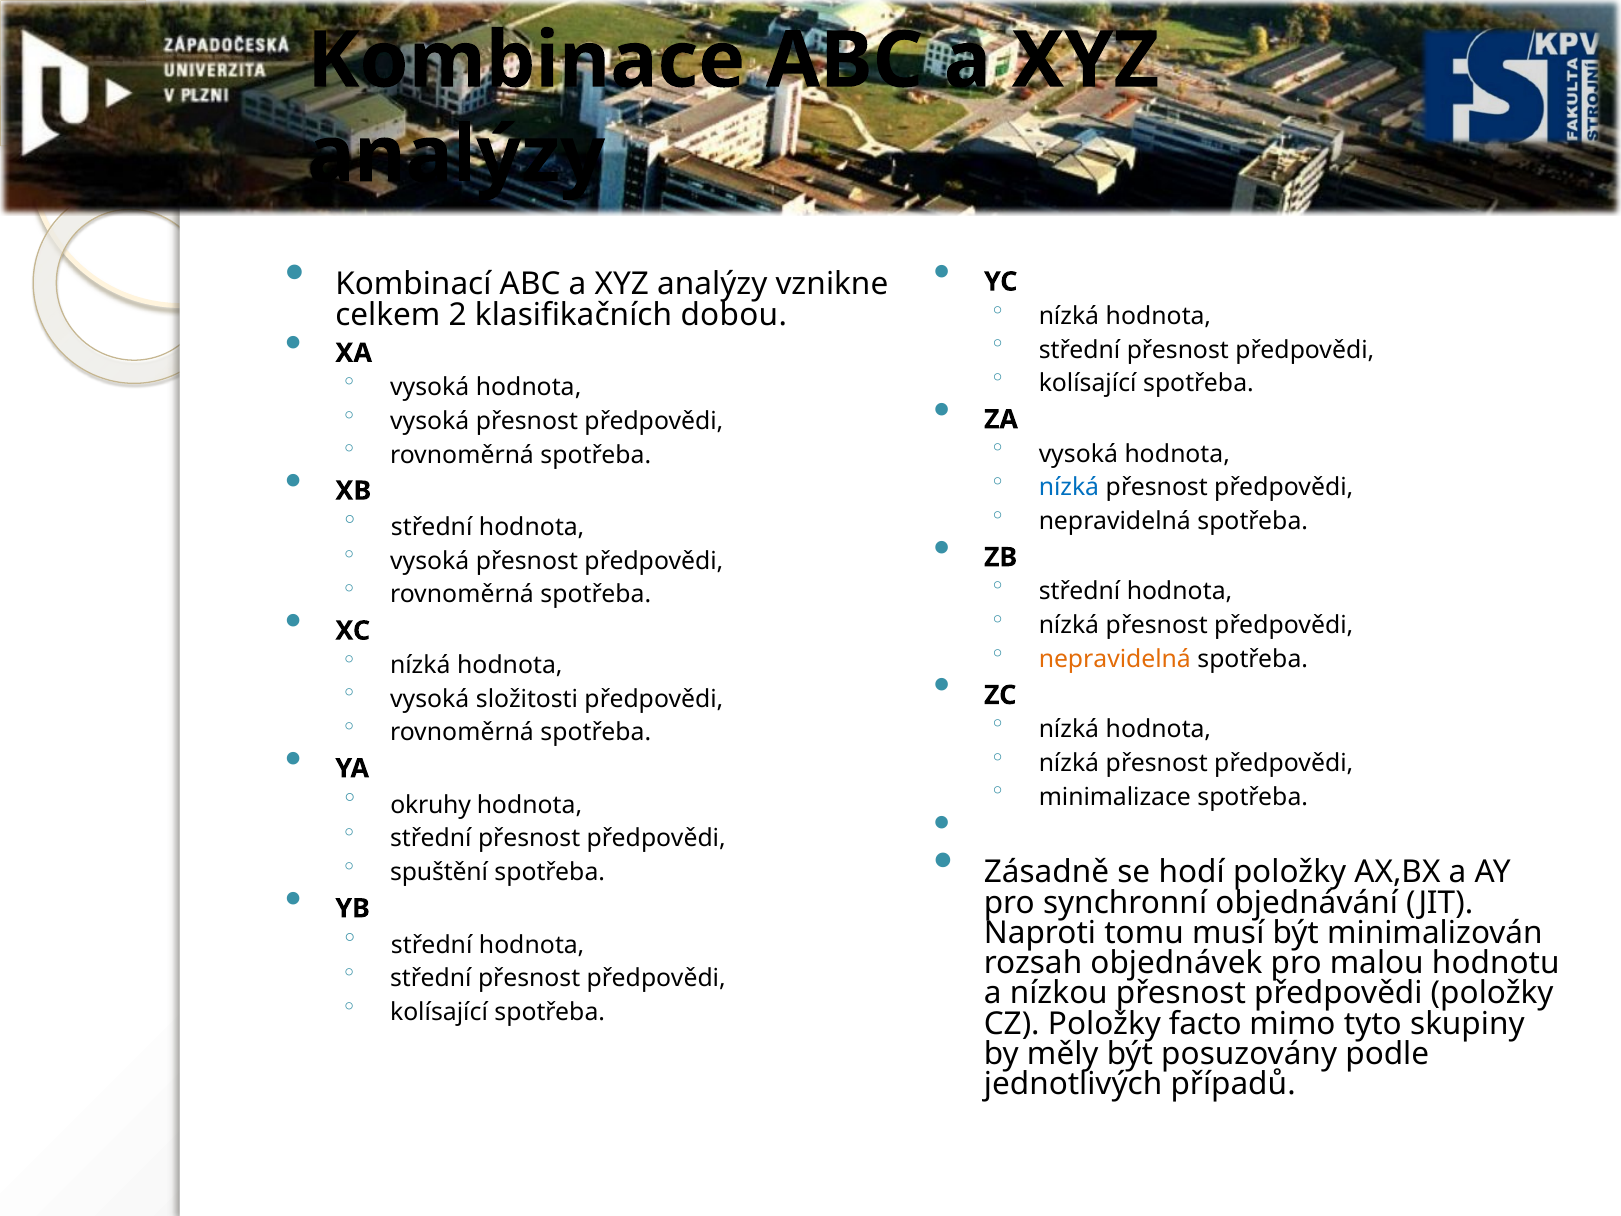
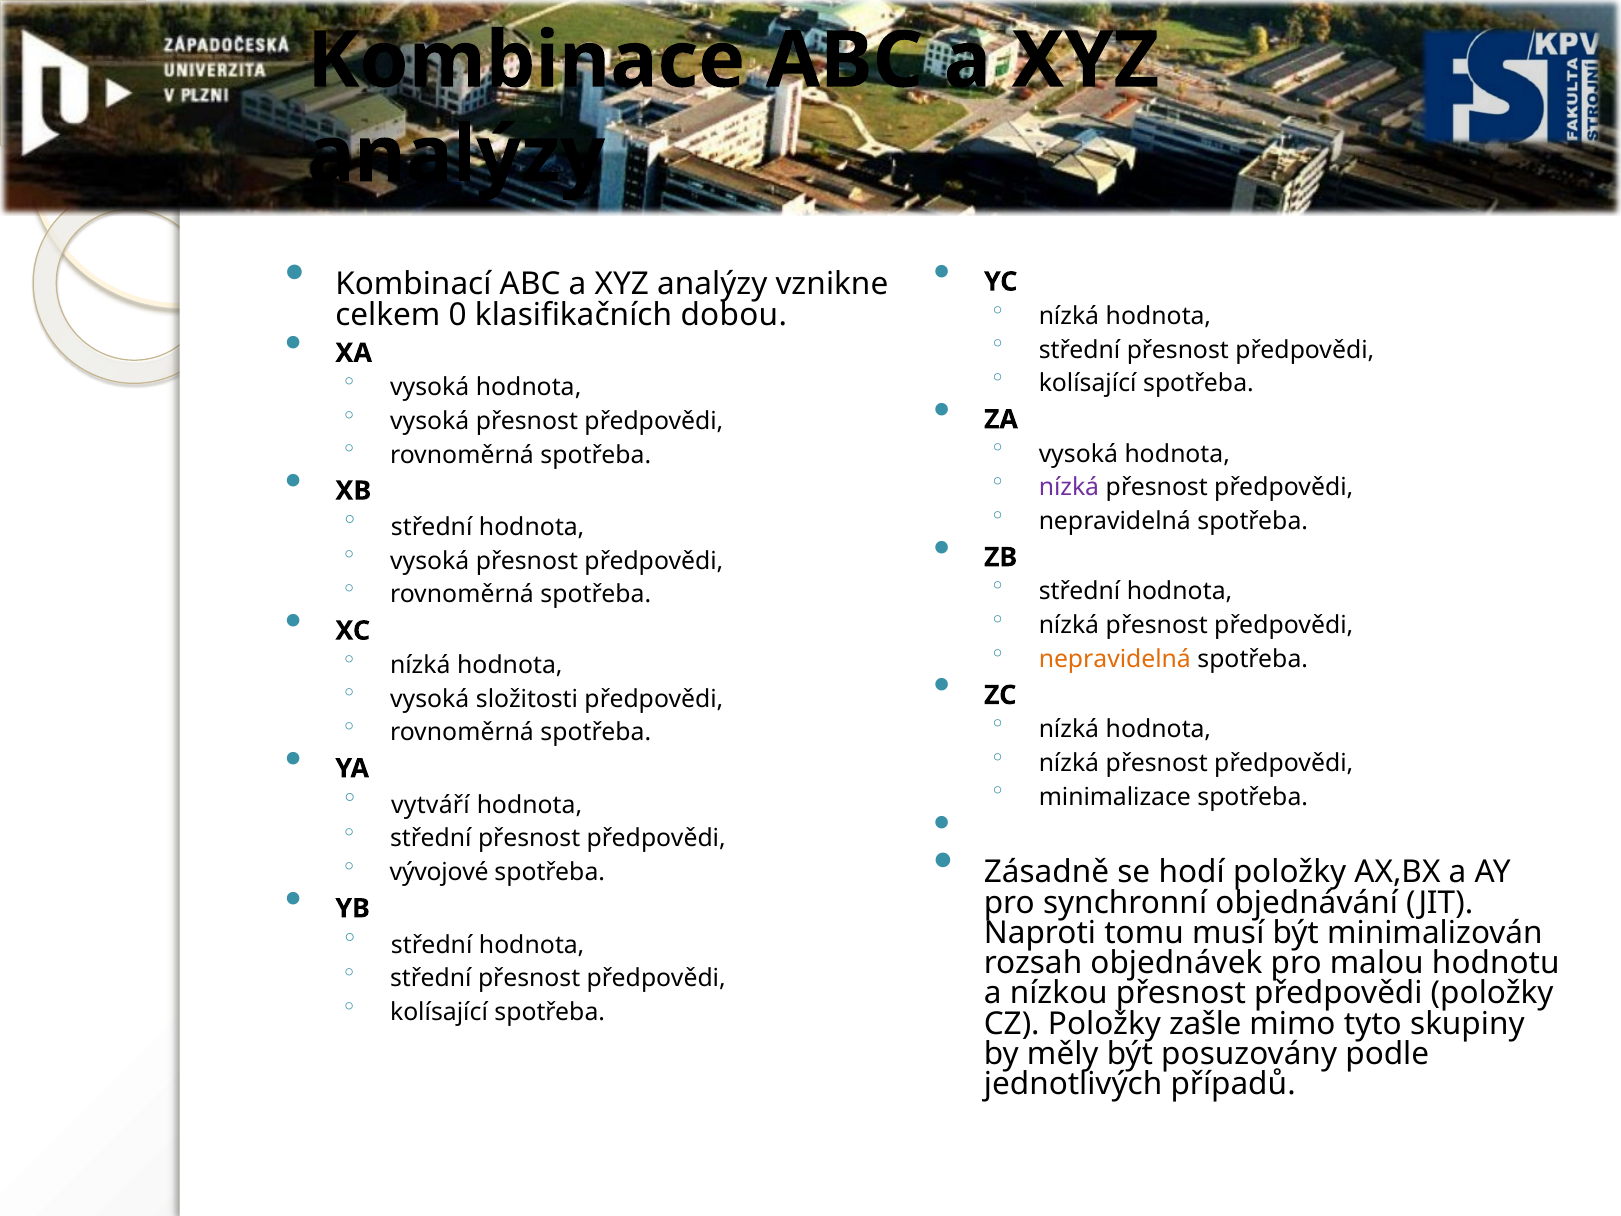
2: 2 -> 0
nízká at (1069, 488) colour: blue -> purple
okruhy: okruhy -> vytváří
spuštění: spuštění -> vývojové
facto: facto -> zašle
